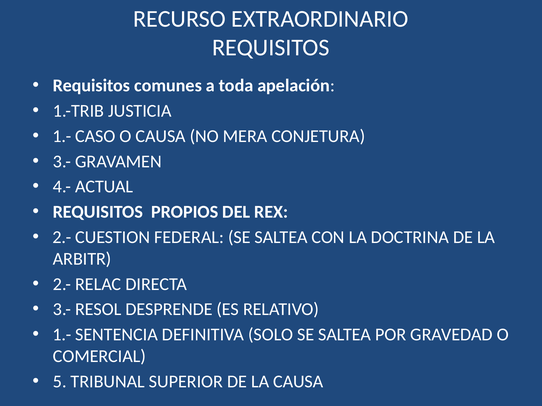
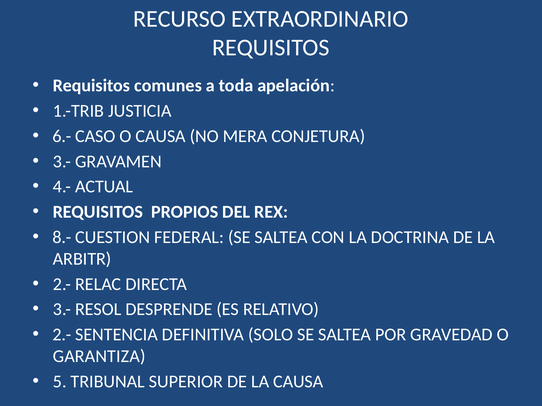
1.- at (62, 136): 1.- -> 6.-
2.- at (62, 237): 2.- -> 8.-
1.- at (62, 335): 1.- -> 2.-
COMERCIAL: COMERCIAL -> GARANTIZA
